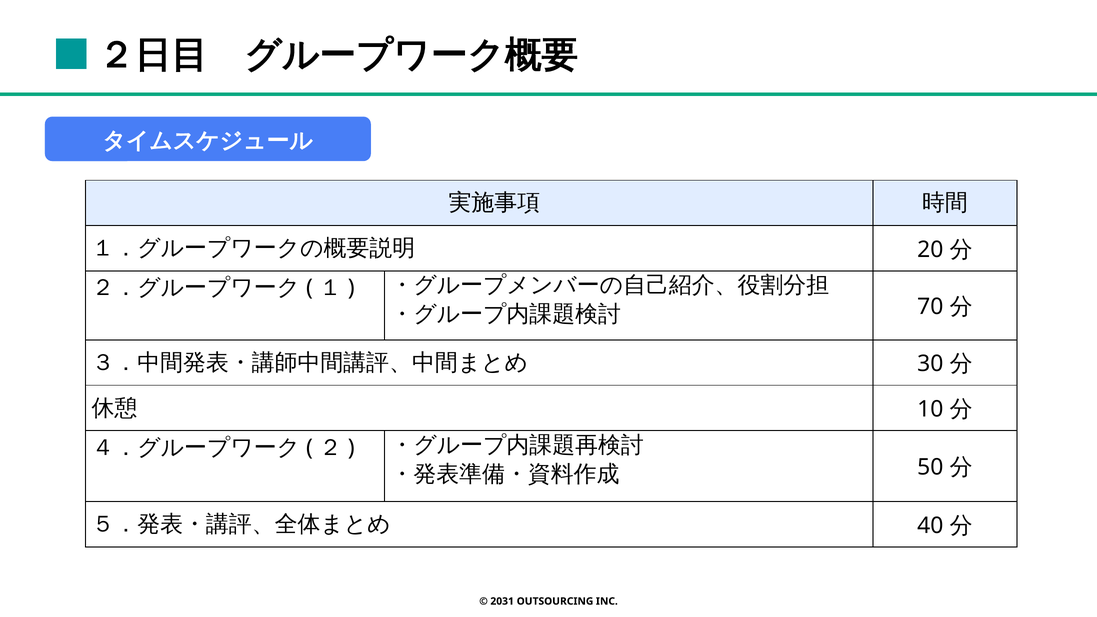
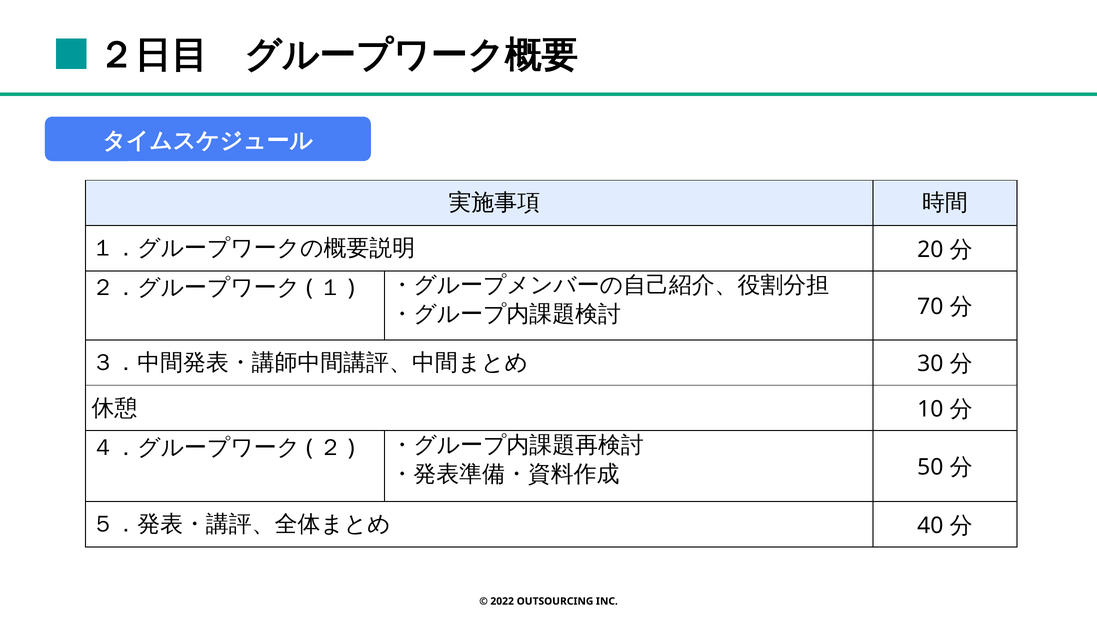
2031: 2031 -> 2022
